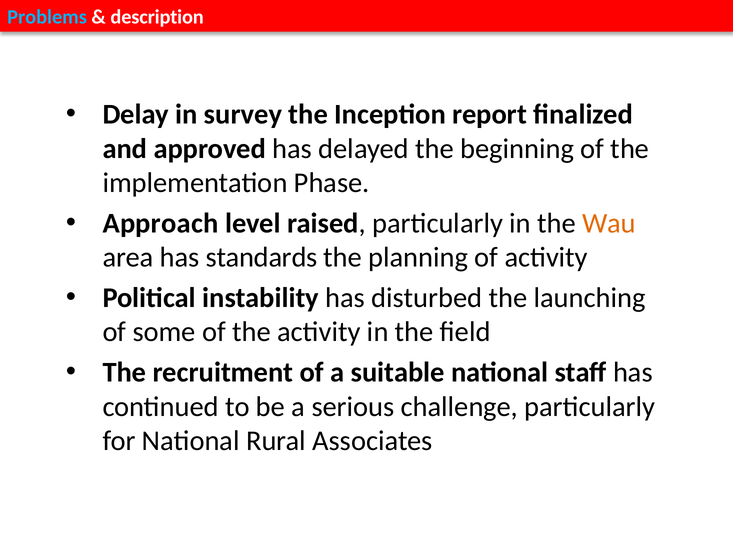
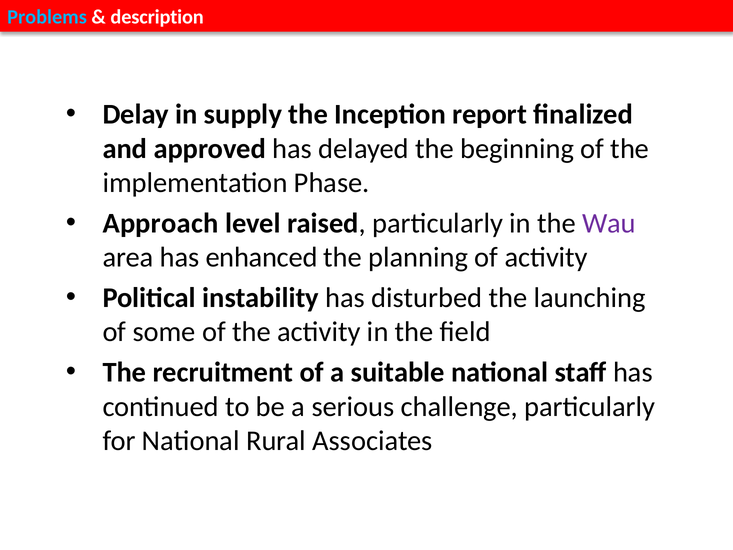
survey: survey -> supply
Wau colour: orange -> purple
standards: standards -> enhanced
